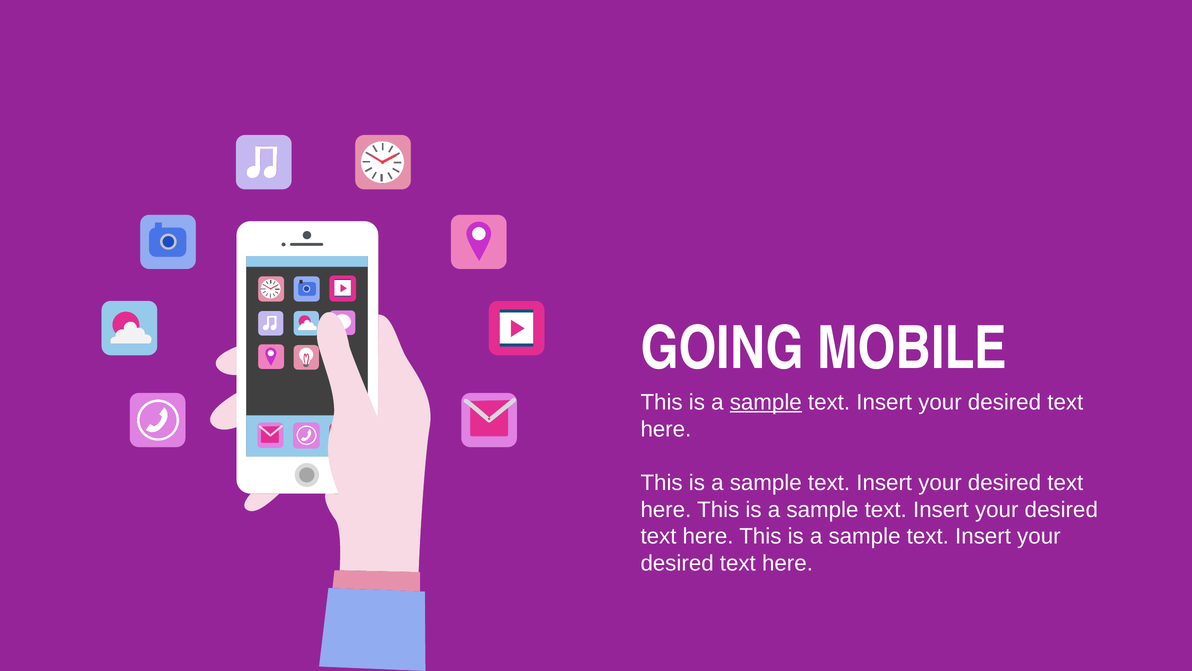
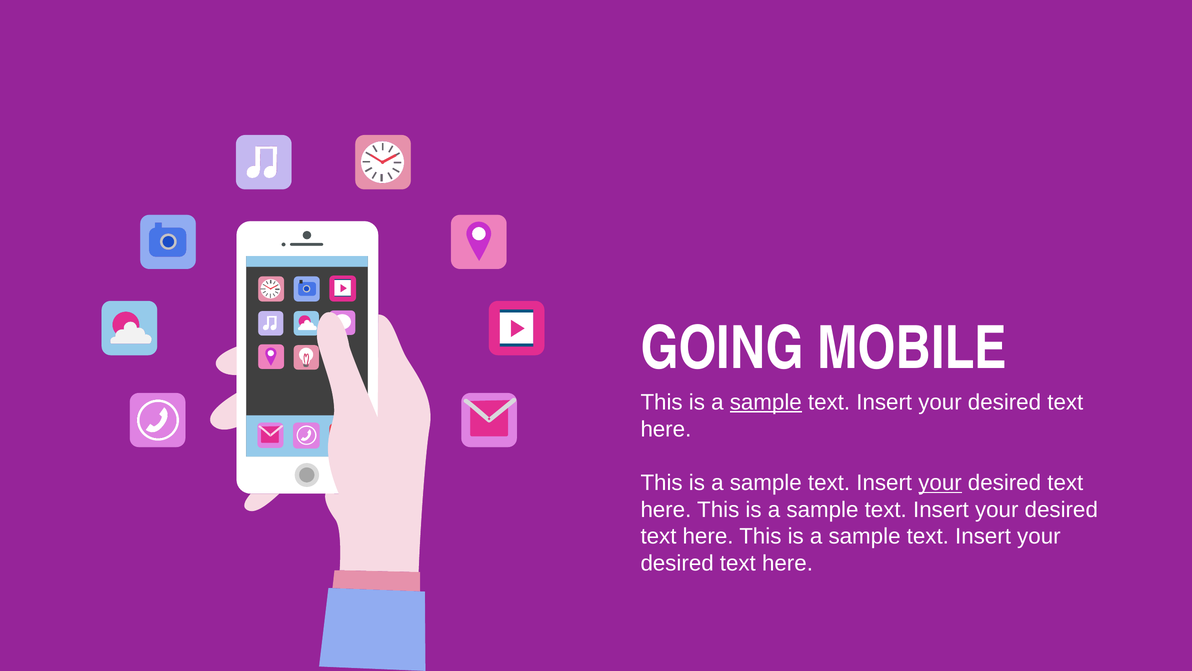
your at (940, 482) underline: none -> present
